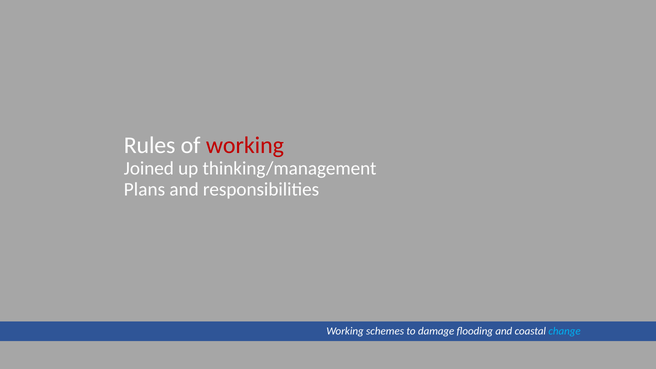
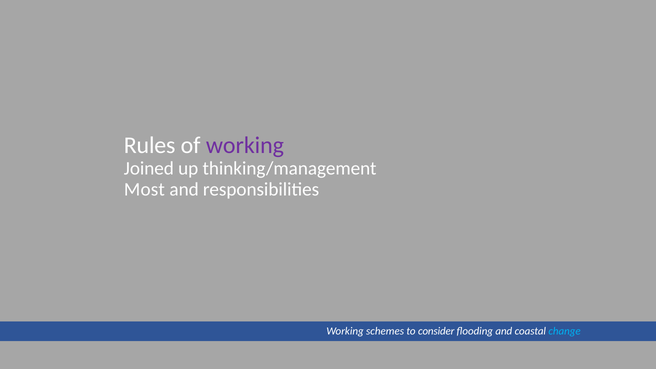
working at (245, 145) colour: red -> purple
Plans: Plans -> Most
damage: damage -> consider
